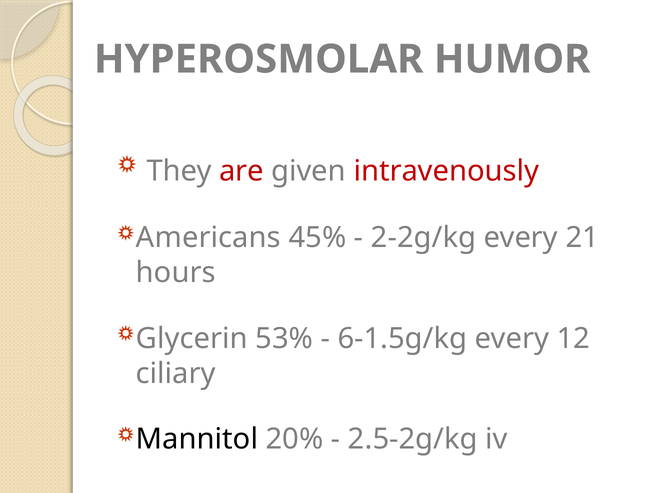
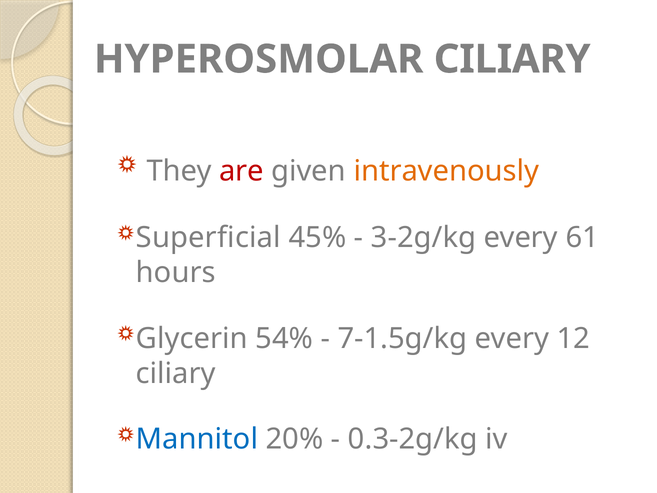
HYPEROSMOLAR HUMOR: HUMOR -> CILIARY
intravenously colour: red -> orange
Americans: Americans -> Superficial
2-2g/kg: 2-2g/kg -> 3-2g/kg
21: 21 -> 61
53%: 53% -> 54%
6-1.5g/kg: 6-1.5g/kg -> 7-1.5g/kg
Mannitol colour: black -> blue
2.5-2g/kg: 2.5-2g/kg -> 0.3-2g/kg
